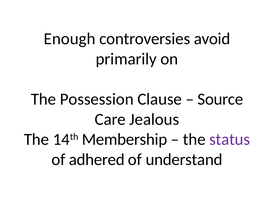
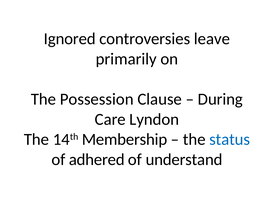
Enough: Enough -> Ignored
avoid: avoid -> leave
Source: Source -> During
Jealous: Jealous -> Lyndon
status colour: purple -> blue
